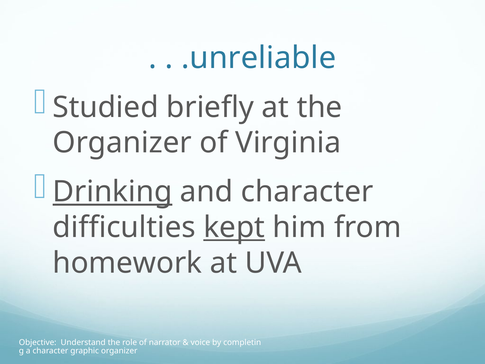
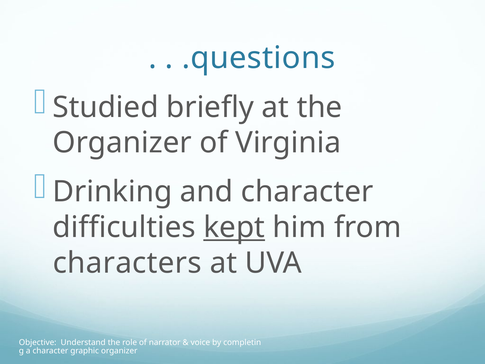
.unreliable: .unreliable -> .questions
Drinking underline: present -> none
homework: homework -> characters
